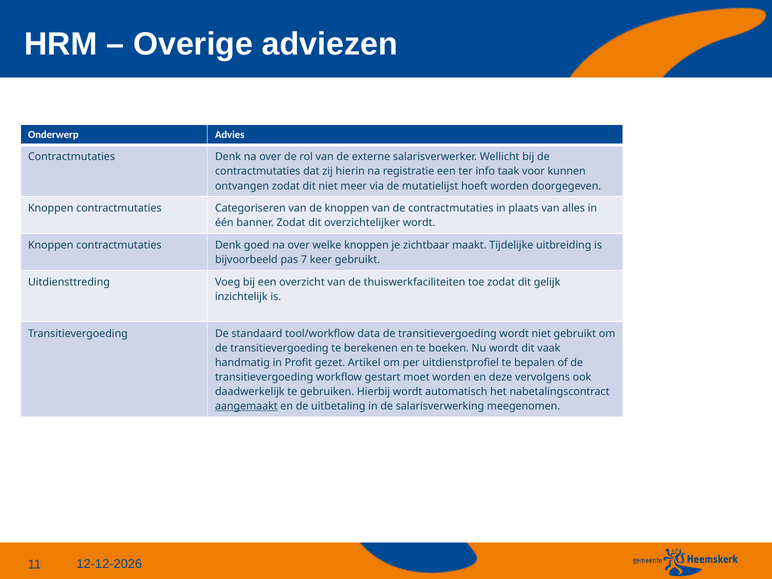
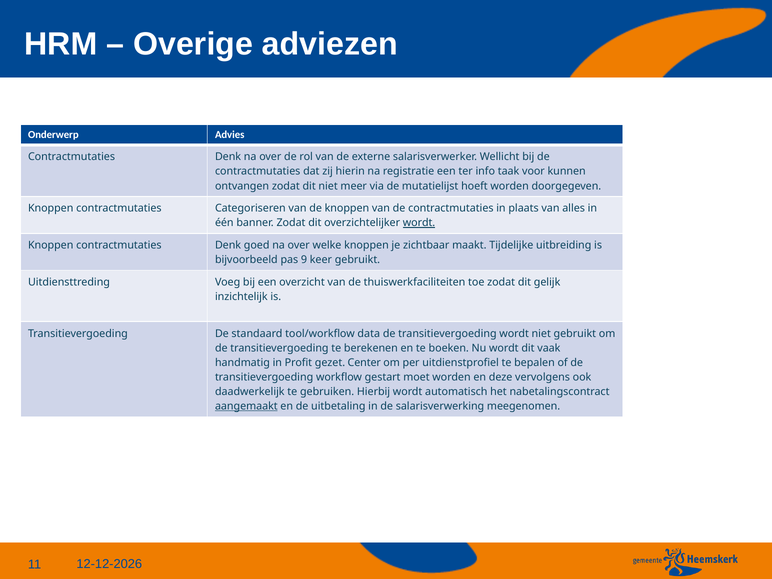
wordt at (419, 223) underline: none -> present
7: 7 -> 9
Artikel: Artikel -> Center
